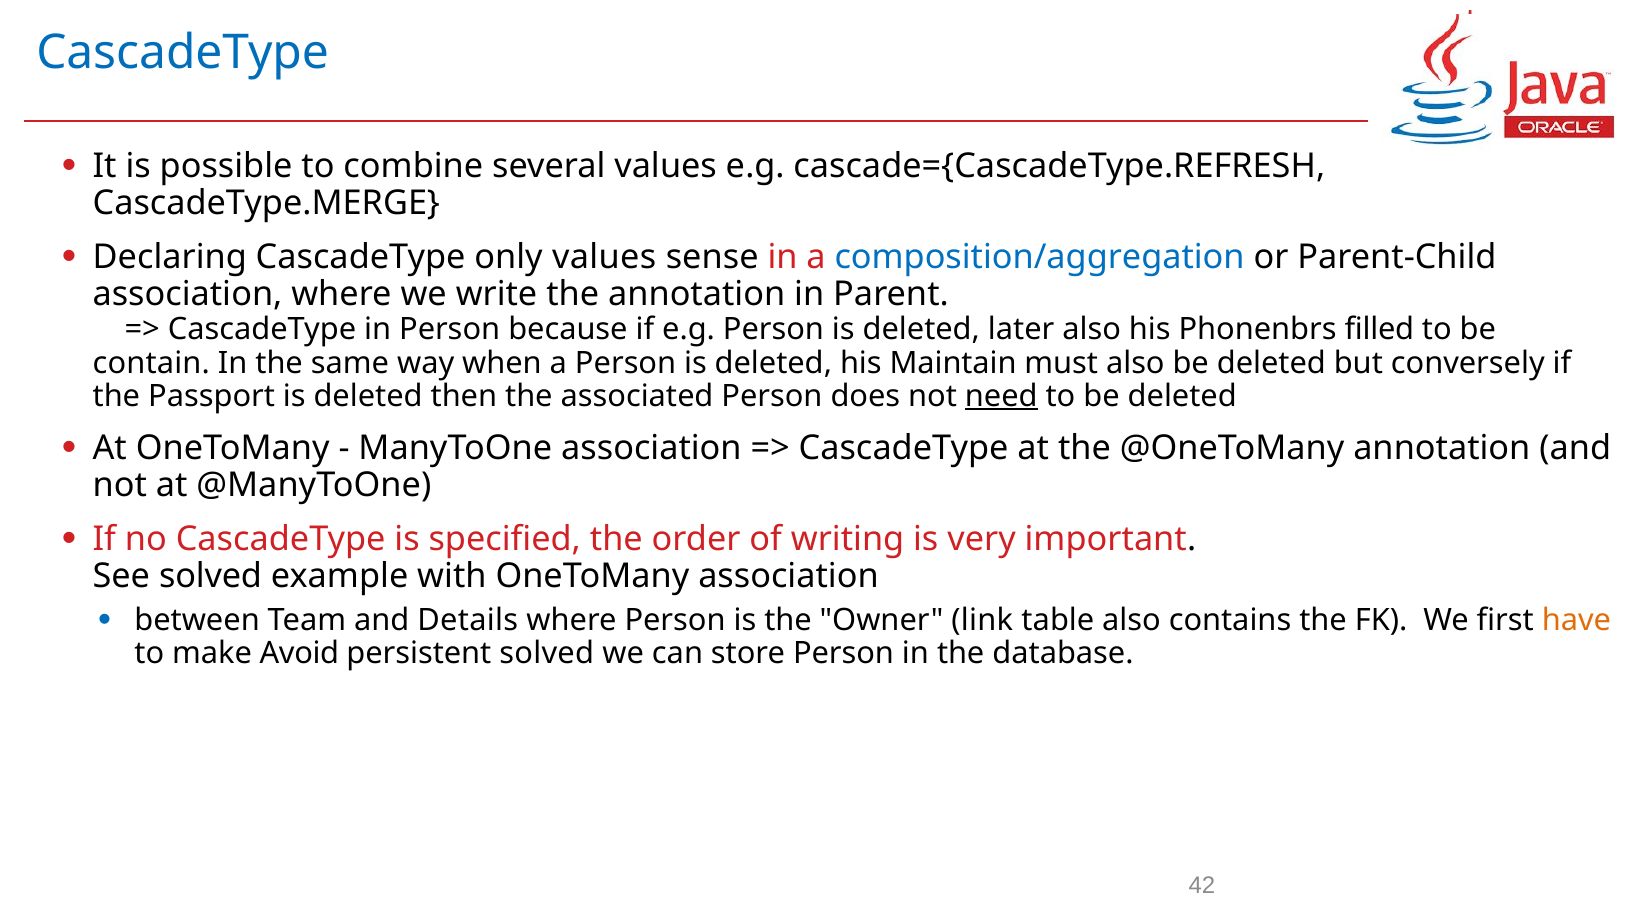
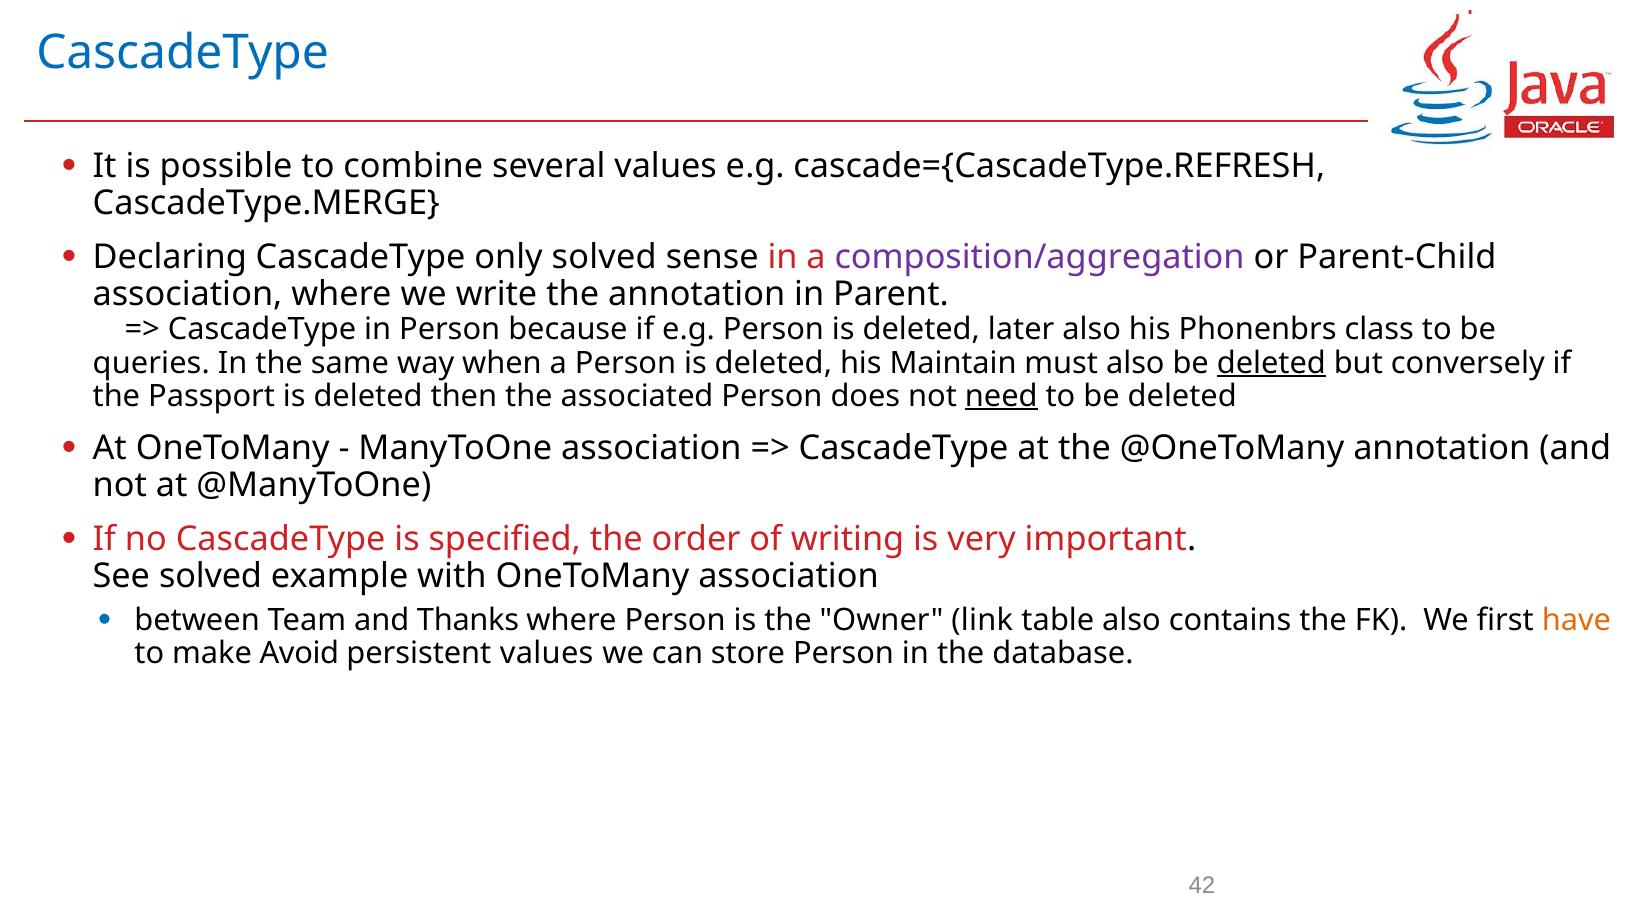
only values: values -> solved
composition/aggregation colour: blue -> purple
filled: filled -> class
contain: contain -> queries
deleted at (1271, 363) underline: none -> present
Details: Details -> Thanks
persistent solved: solved -> values
